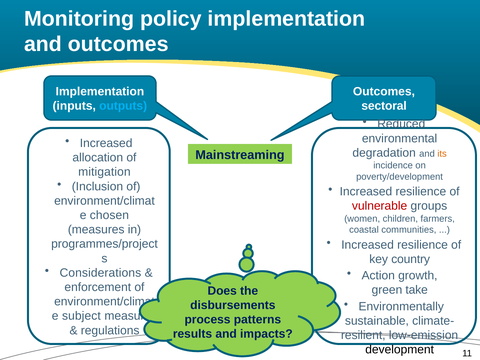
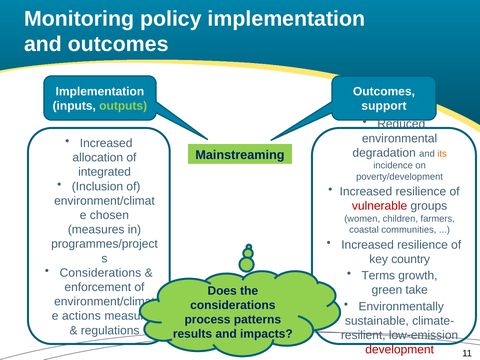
sectoral: sectoral -> support
outputs colour: light blue -> light green
mitigation: mitigation -> integrated
Action: Action -> Terms
disbursements at (233, 305): disbursements -> considerations
subject: subject -> actions
development colour: black -> red
